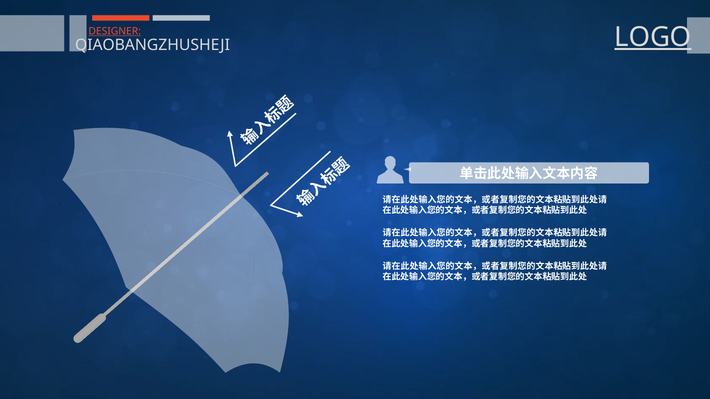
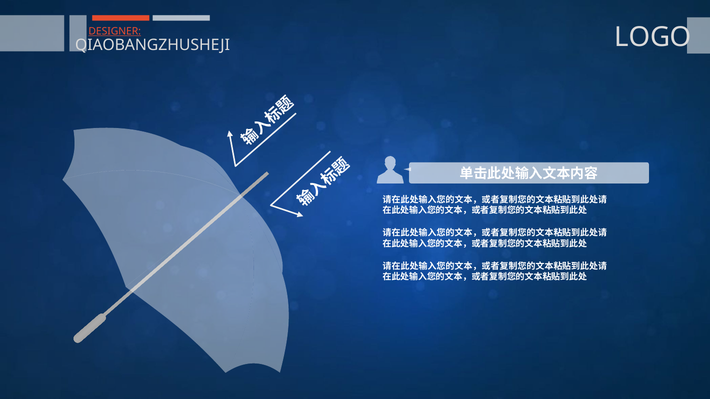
LOGO underline: present -> none
